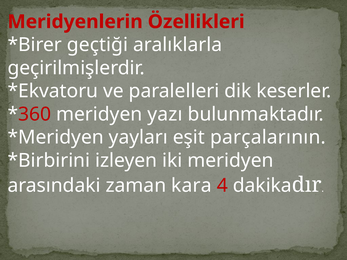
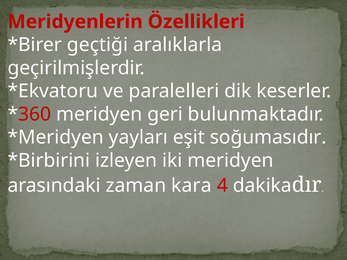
yazı: yazı -> geri
parçalarının: parçalarının -> soğumasıdır
